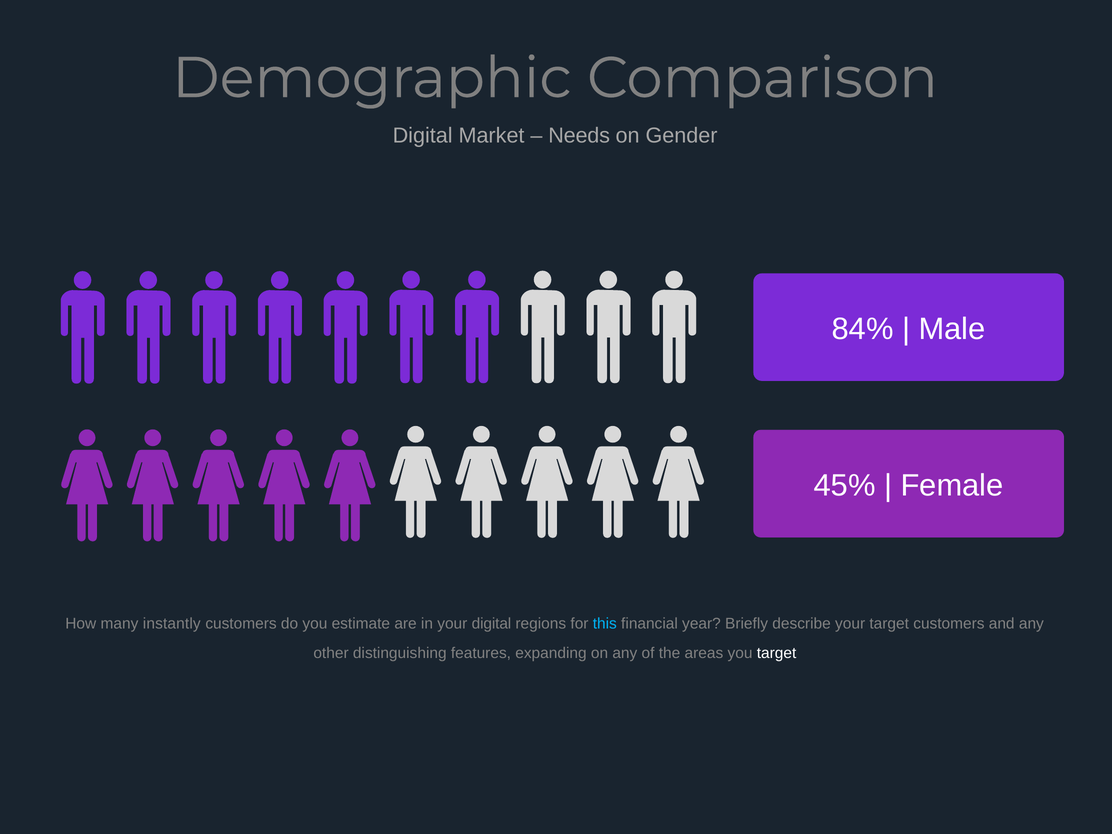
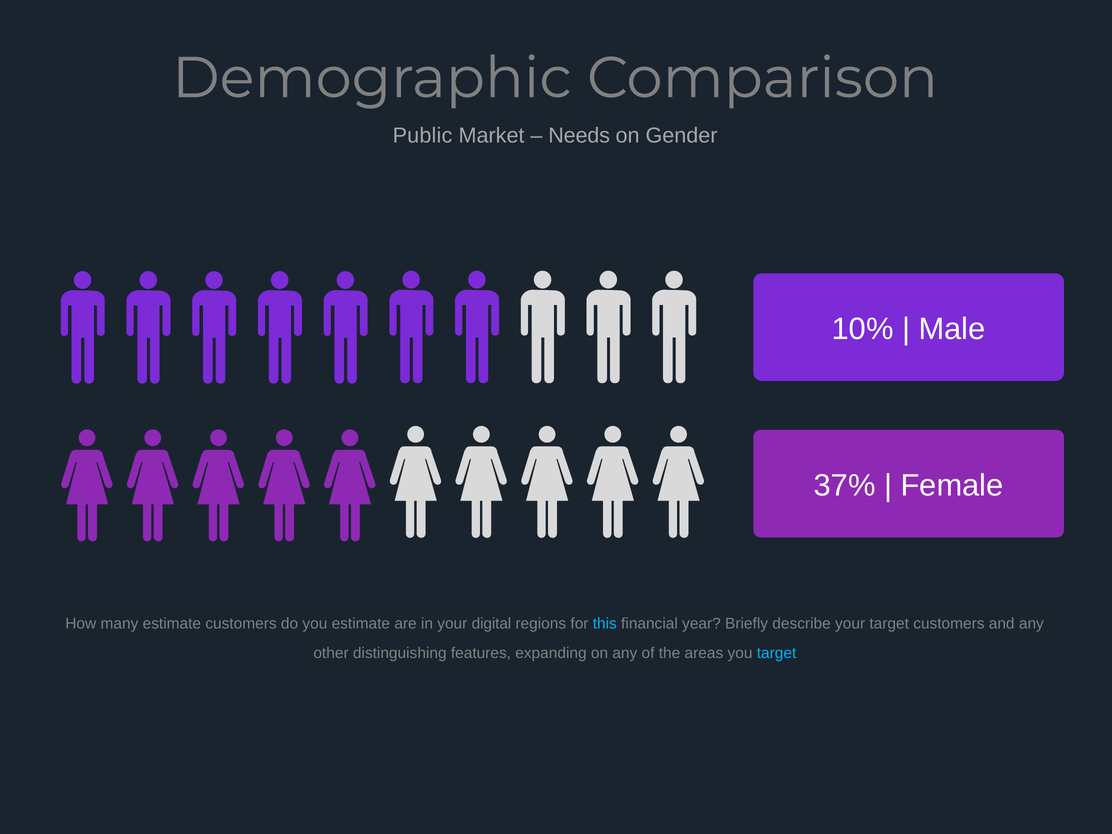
Digital at (423, 136): Digital -> Public
84%: 84% -> 10%
45%: 45% -> 37%
many instantly: instantly -> estimate
target at (777, 653) colour: white -> light blue
